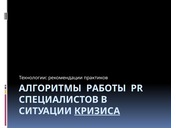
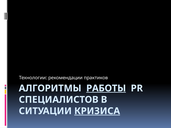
РАБОТЫ underline: none -> present
